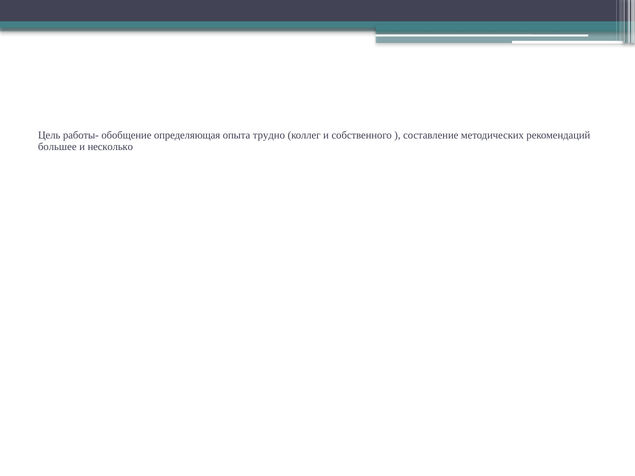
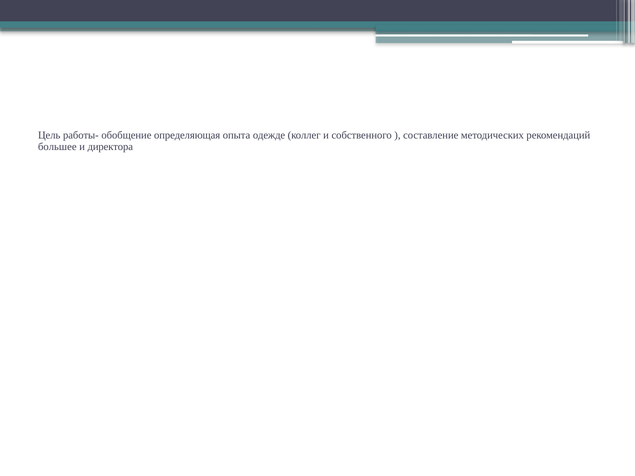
трудно: трудно -> одежде
несколько: несколько -> директора
